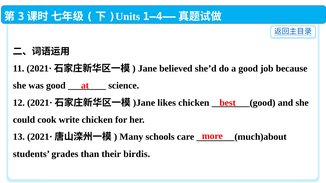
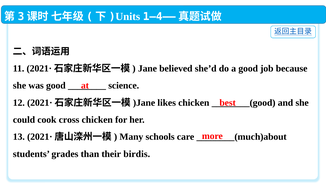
write: write -> cross
